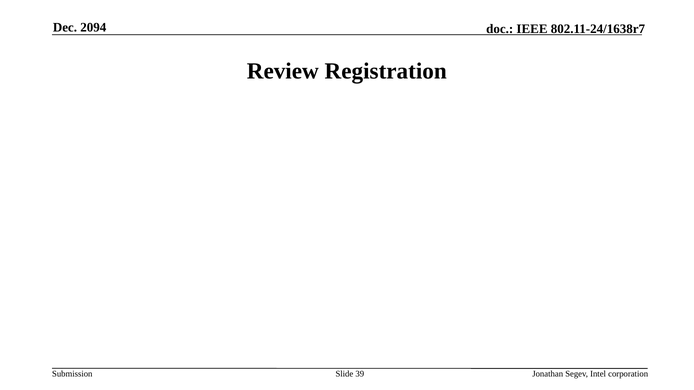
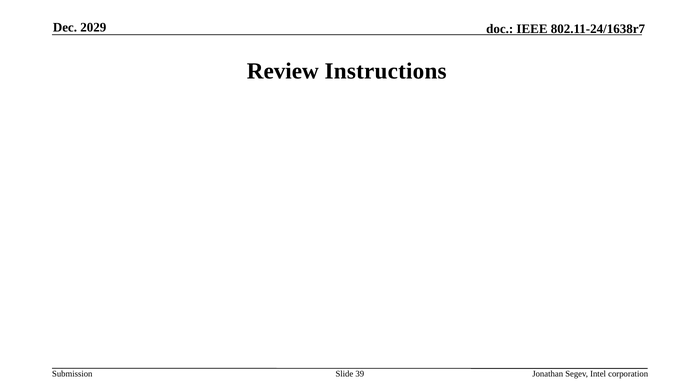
2094: 2094 -> 2029
Registration: Registration -> Instructions
